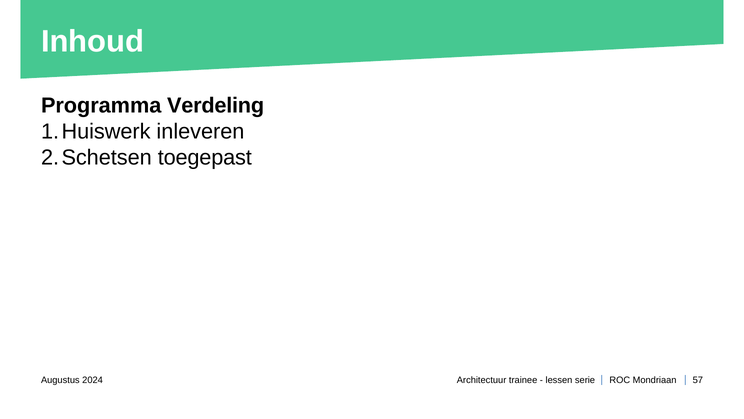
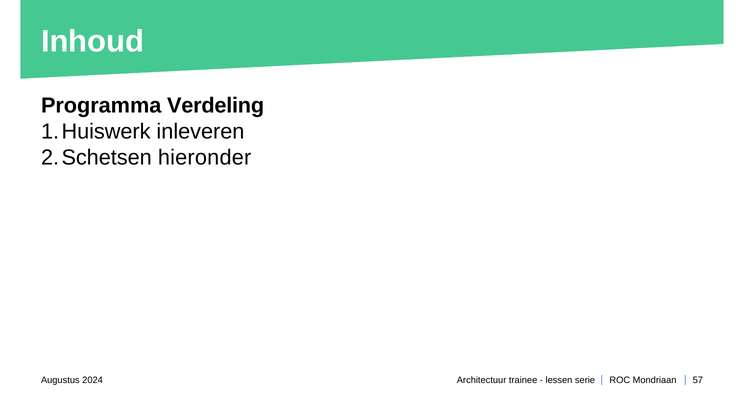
toegepast: toegepast -> hieronder
